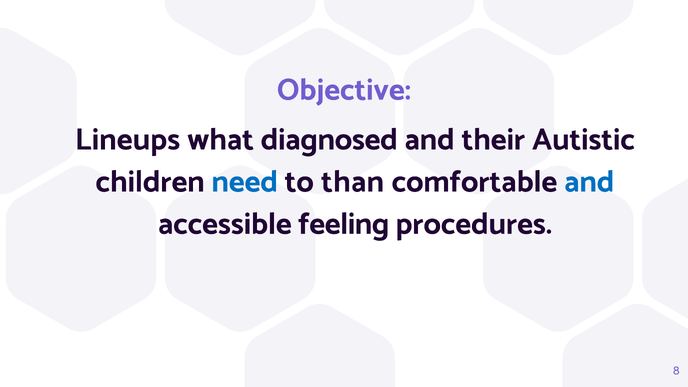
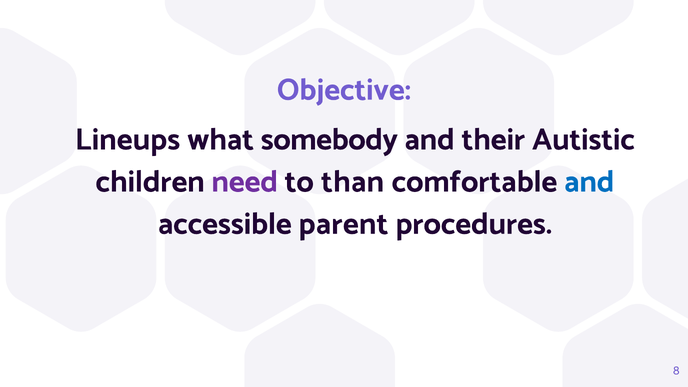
diagnosed: diagnosed -> somebody
need colour: blue -> purple
feeling: feeling -> parent
